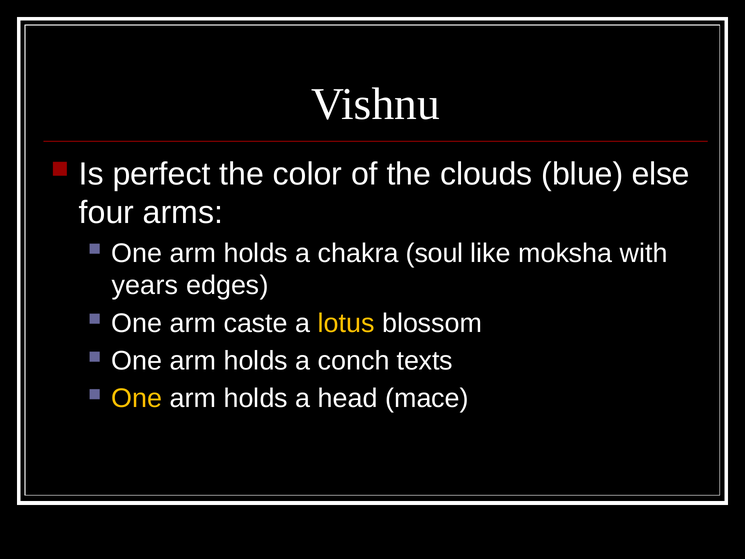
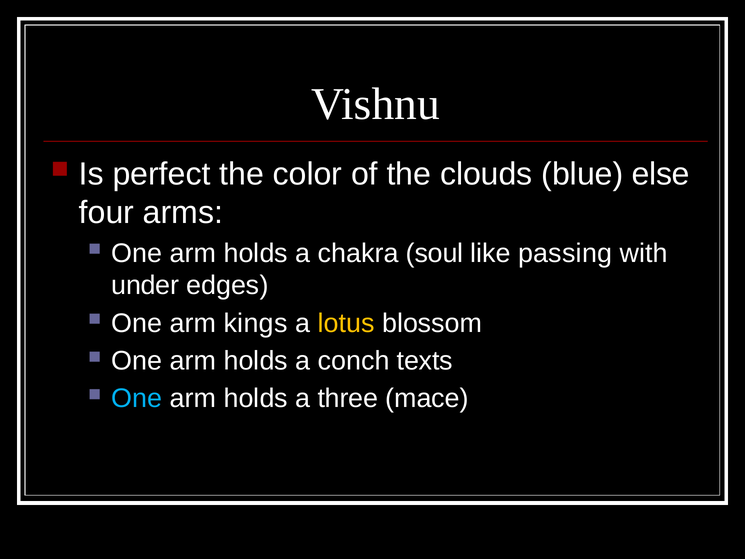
moksha: moksha -> passing
years: years -> under
caste: caste -> kings
One at (137, 398) colour: yellow -> light blue
head: head -> three
